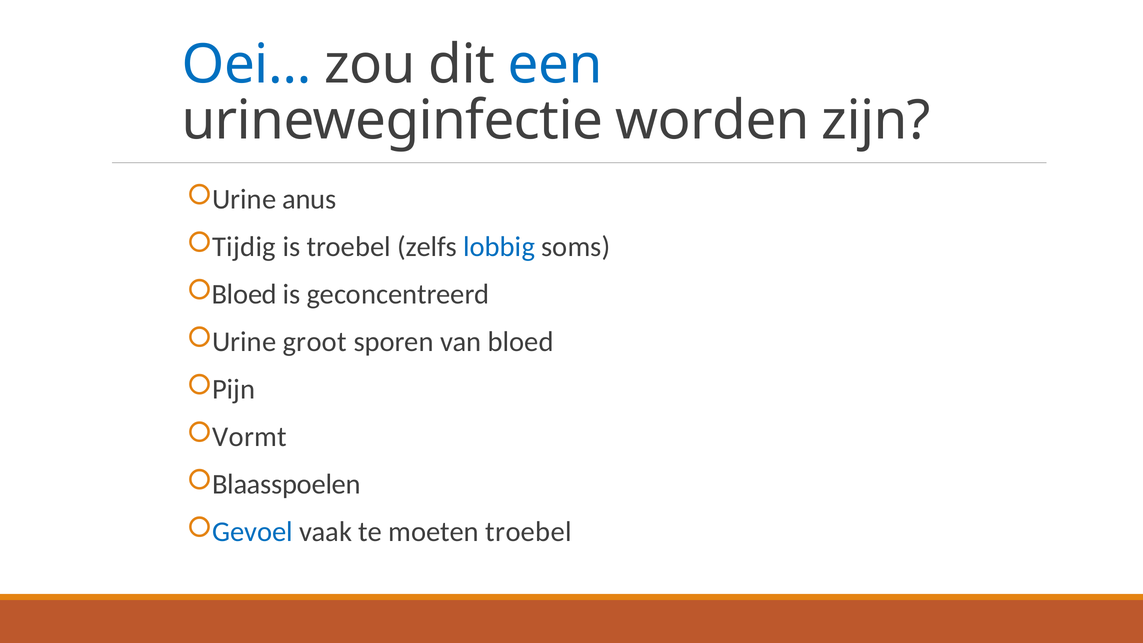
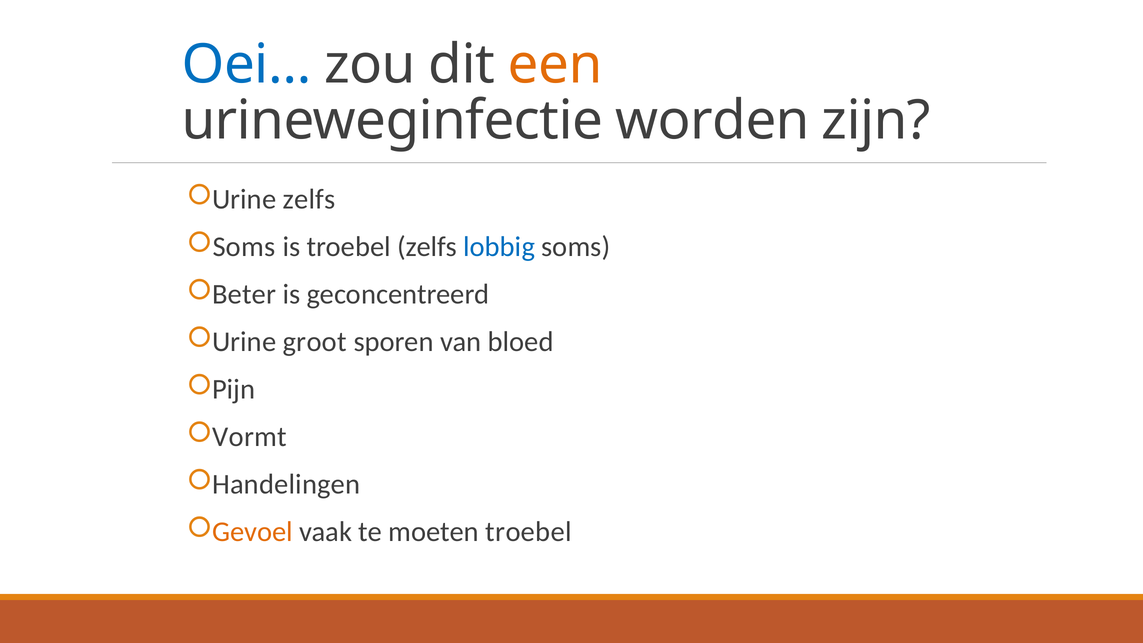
een colour: blue -> orange
Urine anus: anus -> zelfs
Tijdig at (244, 247): Tijdig -> Soms
Bloed at (244, 294): Bloed -> Beter
Blaasspoelen: Blaasspoelen -> Handelingen
Gevoel colour: blue -> orange
